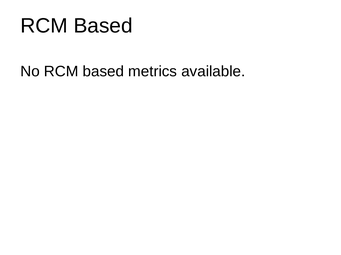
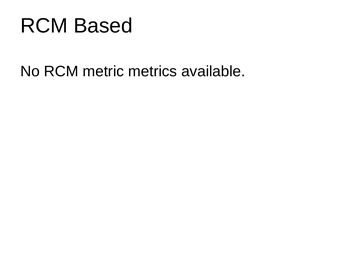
No RCM based: based -> metric
